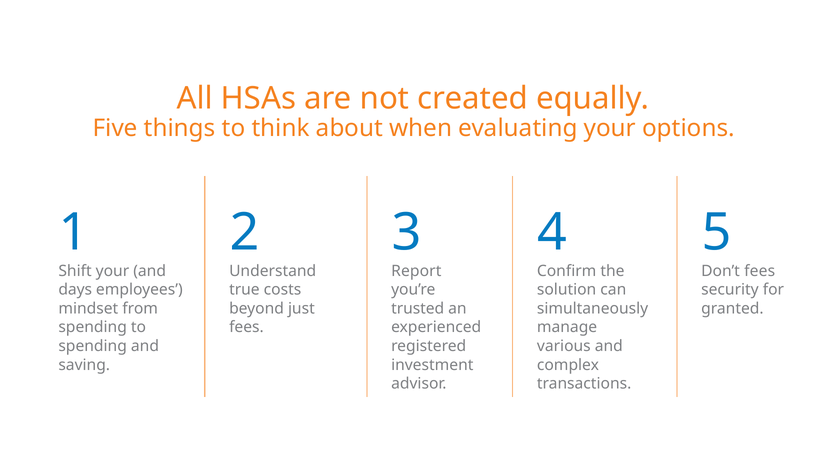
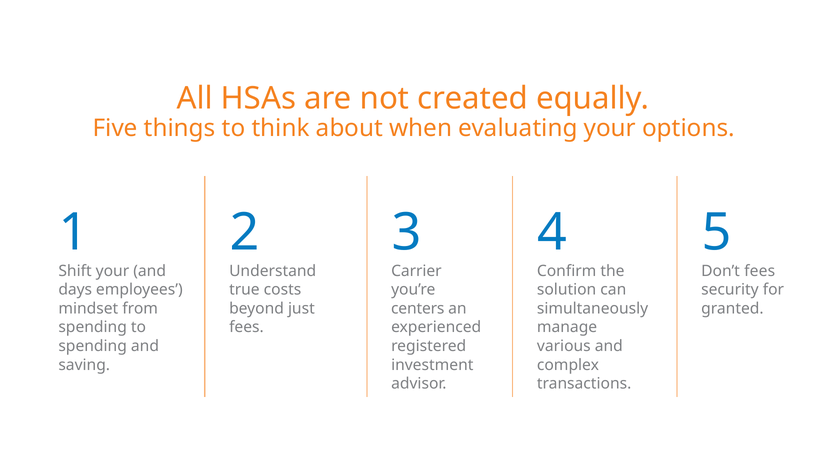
Report: Report -> Carrier
trusted: trusted -> centers
